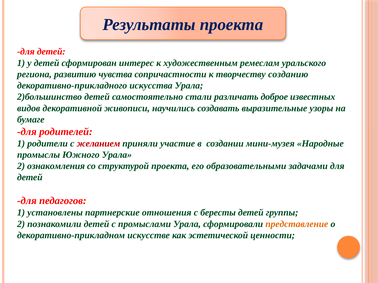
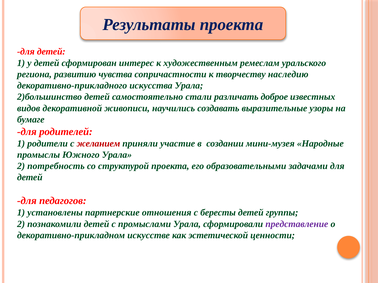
созданию: созданию -> наследию
ознакомления: ознакомления -> потребность
представление colour: orange -> purple
